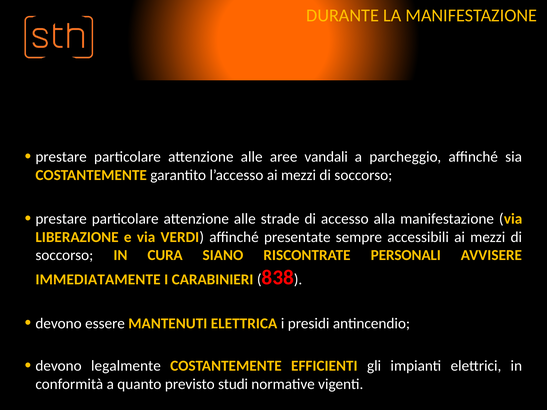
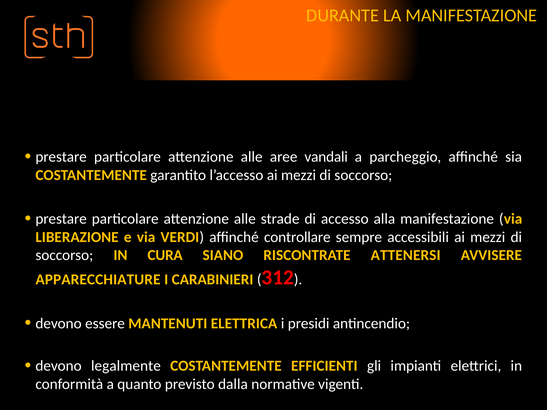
presentate: presentate -> controllare
PERSONALI: PERSONALI -> ATTENERSI
IMMEDIATAMENTE: IMMEDIATAMENTE -> APPARECCHIATURE
838: 838 -> 312
studi: studi -> dalla
